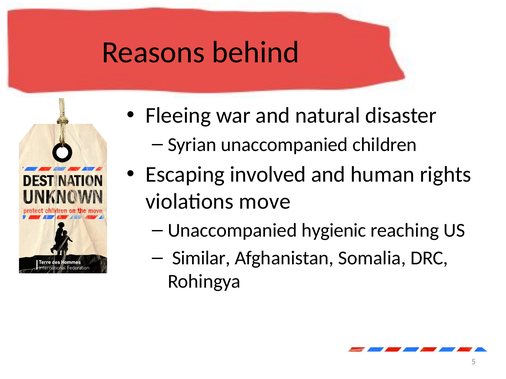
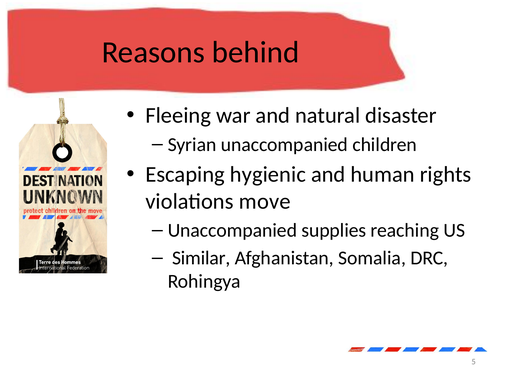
involved: involved -> hygienic
hygienic: hygienic -> supplies
